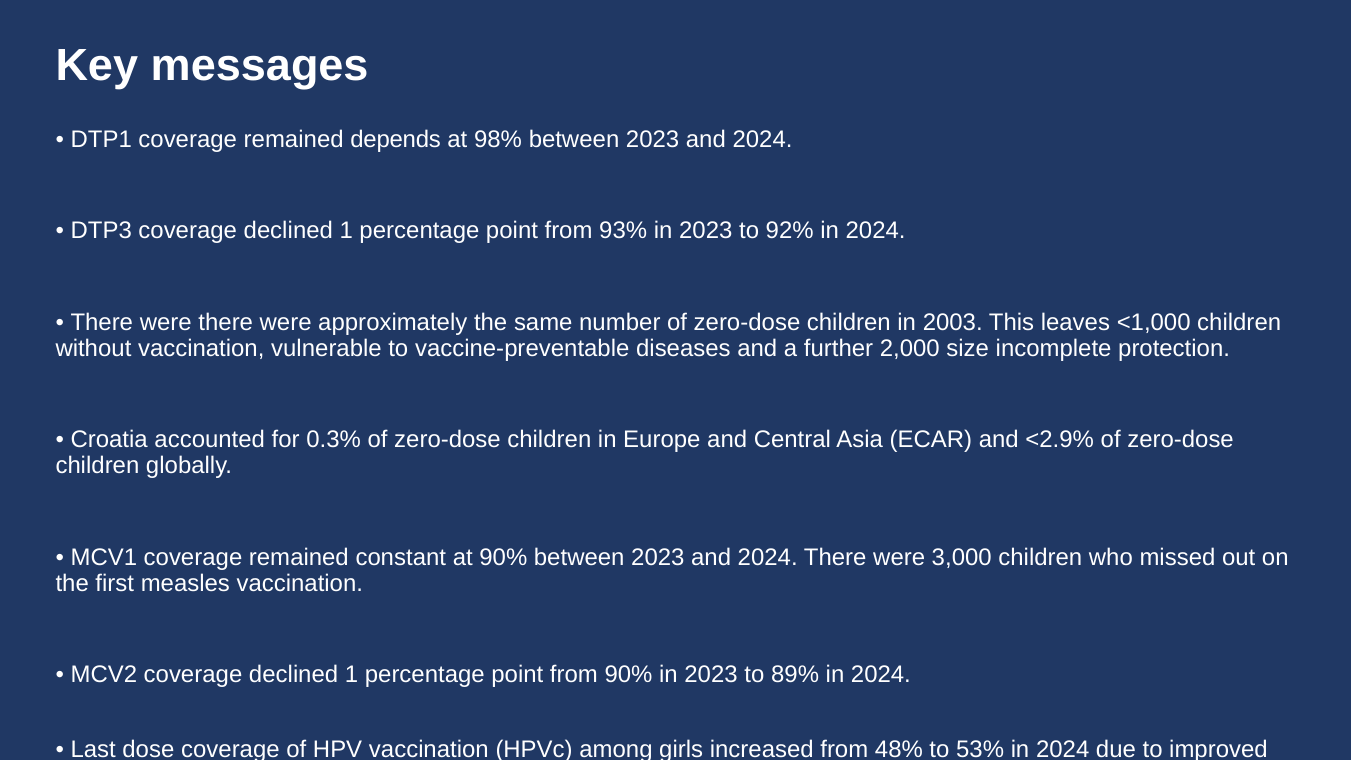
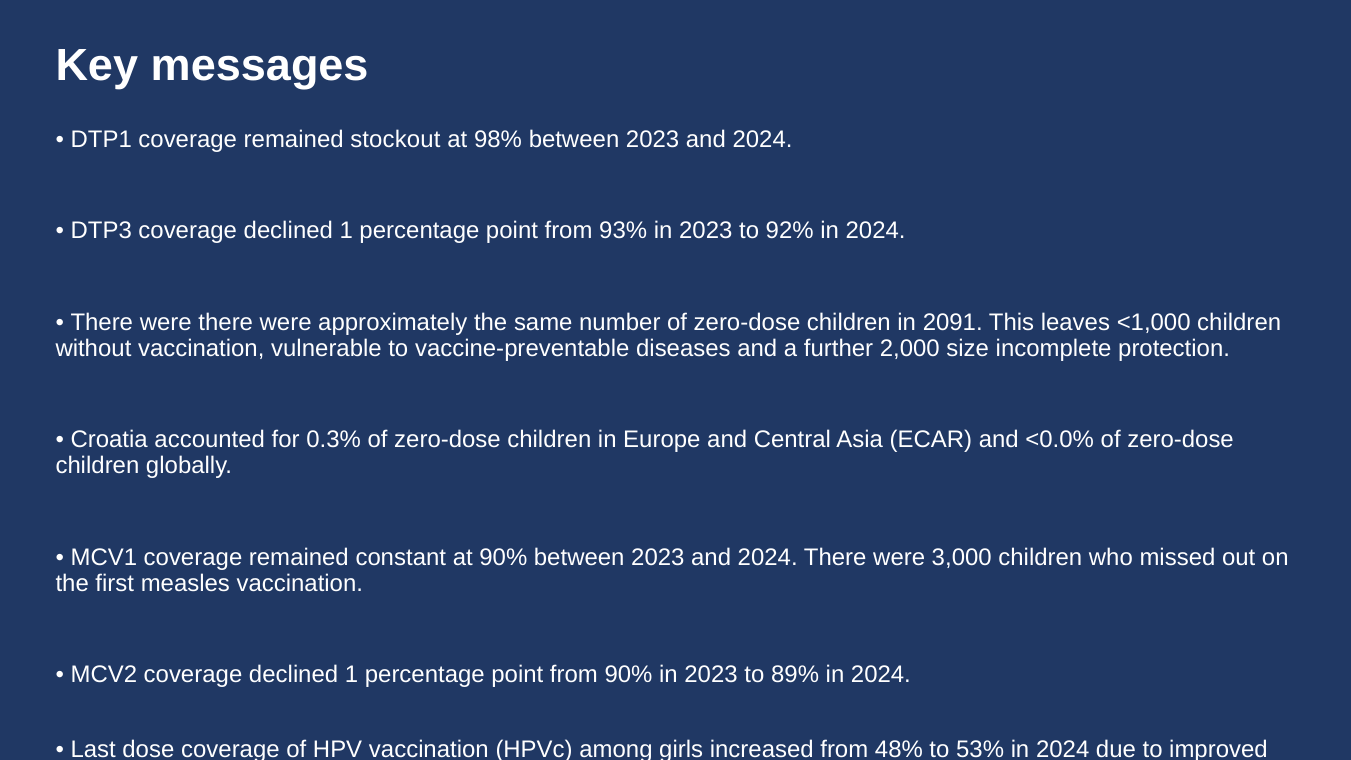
depends: depends -> stockout
2003: 2003 -> 2091
<2.9%: <2.9% -> <0.0%
